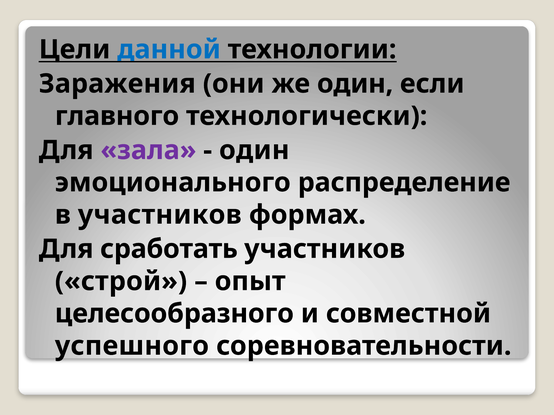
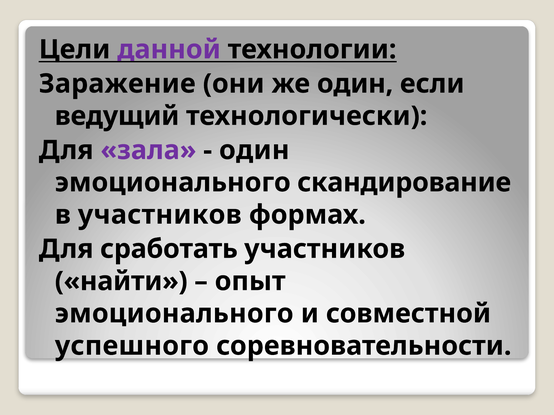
данной colour: blue -> purple
Заражения: Заражения -> Заражение
главного: главного -> ведущий
распределение: распределение -> скандирование
строй: строй -> найти
целесообразного at (174, 314): целесообразного -> эмоционального
